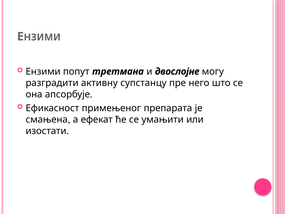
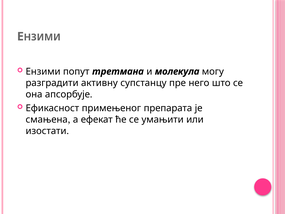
двослојне: двослојне -> молекула
